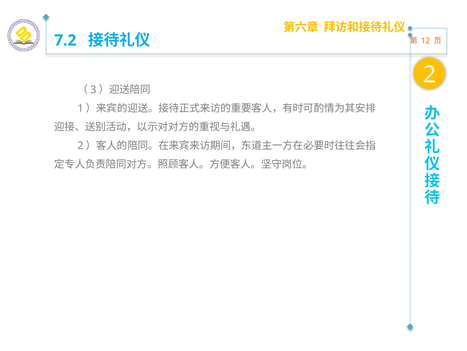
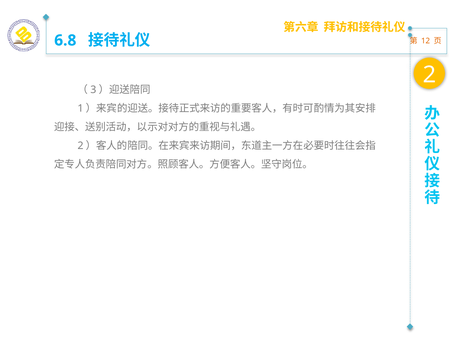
7.2: 7.2 -> 6.8
